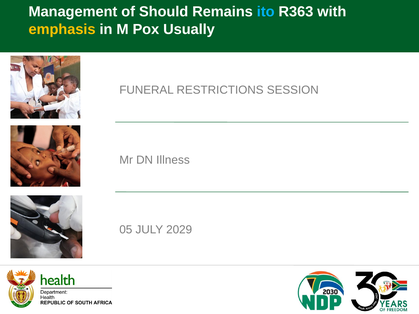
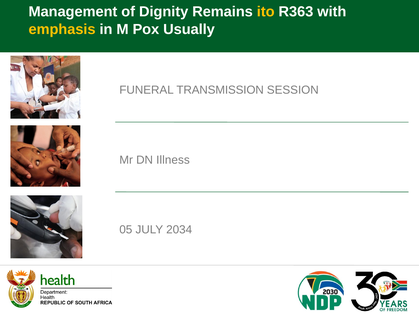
Should: Should -> Dignity
ito colour: light blue -> yellow
RESTRICTIONS: RESTRICTIONS -> TRANSMISSION
2029: 2029 -> 2034
